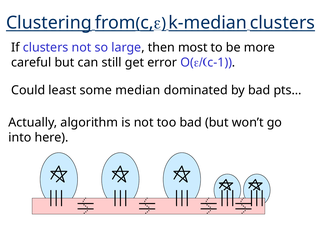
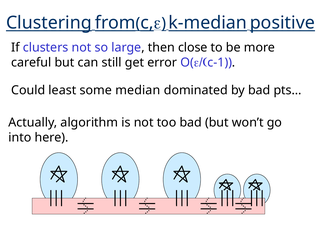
k-median clusters: clusters -> positive
most: most -> close
